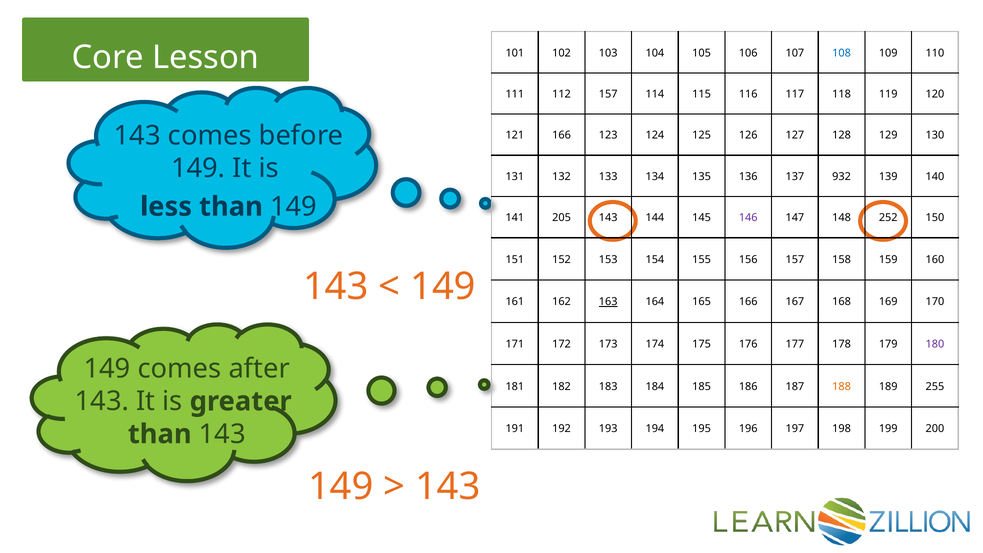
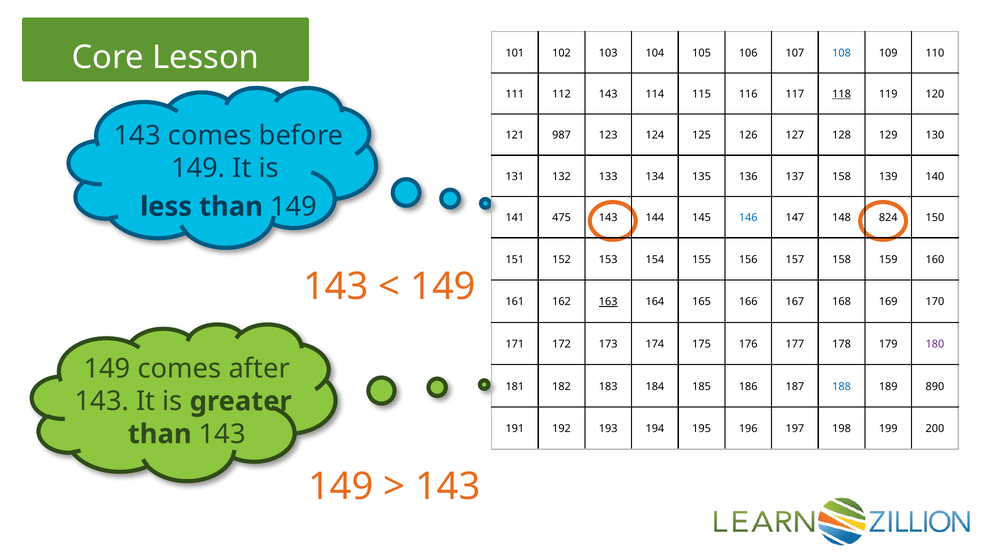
112 157: 157 -> 143
118 underline: none -> present
121 166: 166 -> 987
137 932: 932 -> 158
205: 205 -> 475
146 colour: purple -> blue
252: 252 -> 824
188 colour: orange -> blue
255: 255 -> 890
